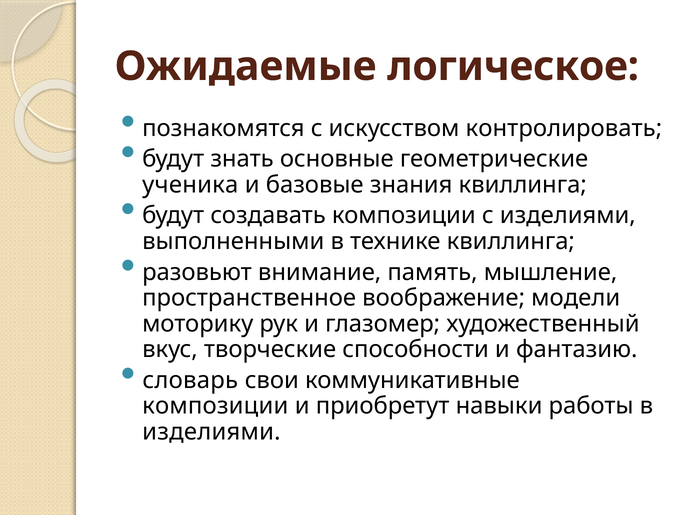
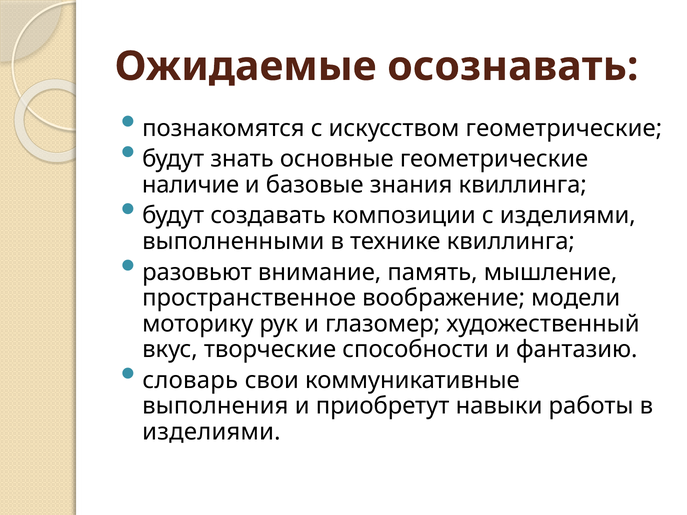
логическое: логическое -> осознавать
искусством контролировать: контролировать -> геометрические
ученика: ученика -> наличие
композиции at (215, 406): композиции -> выполнения
